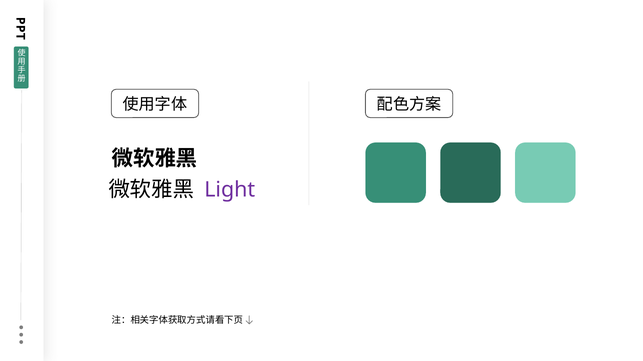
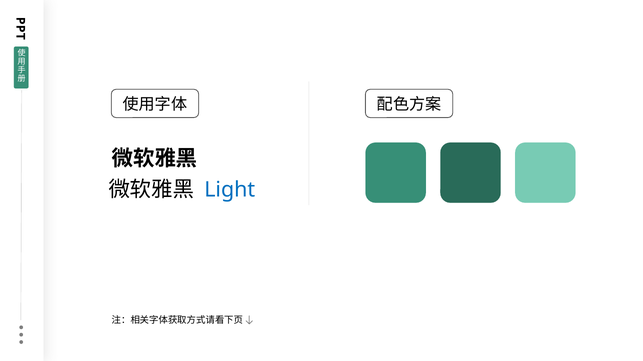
Light colour: purple -> blue
